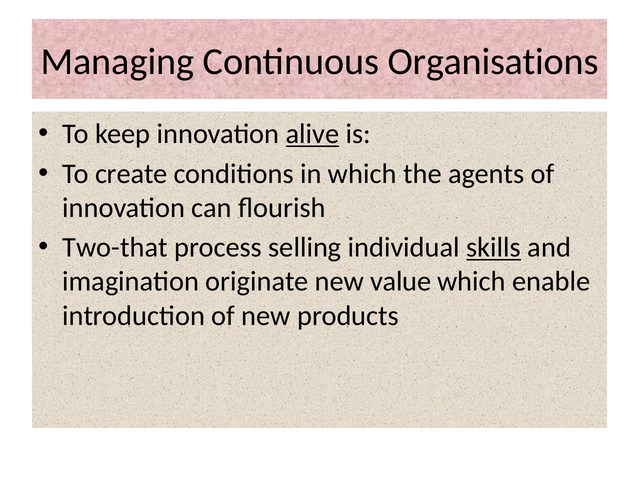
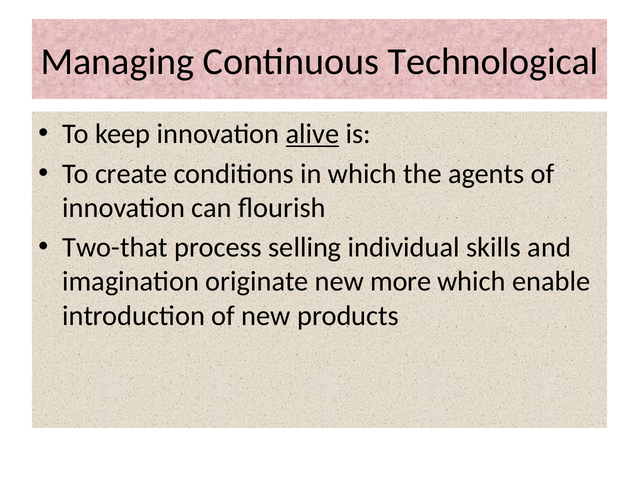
Organisations: Organisations -> Technological
skills underline: present -> none
value: value -> more
